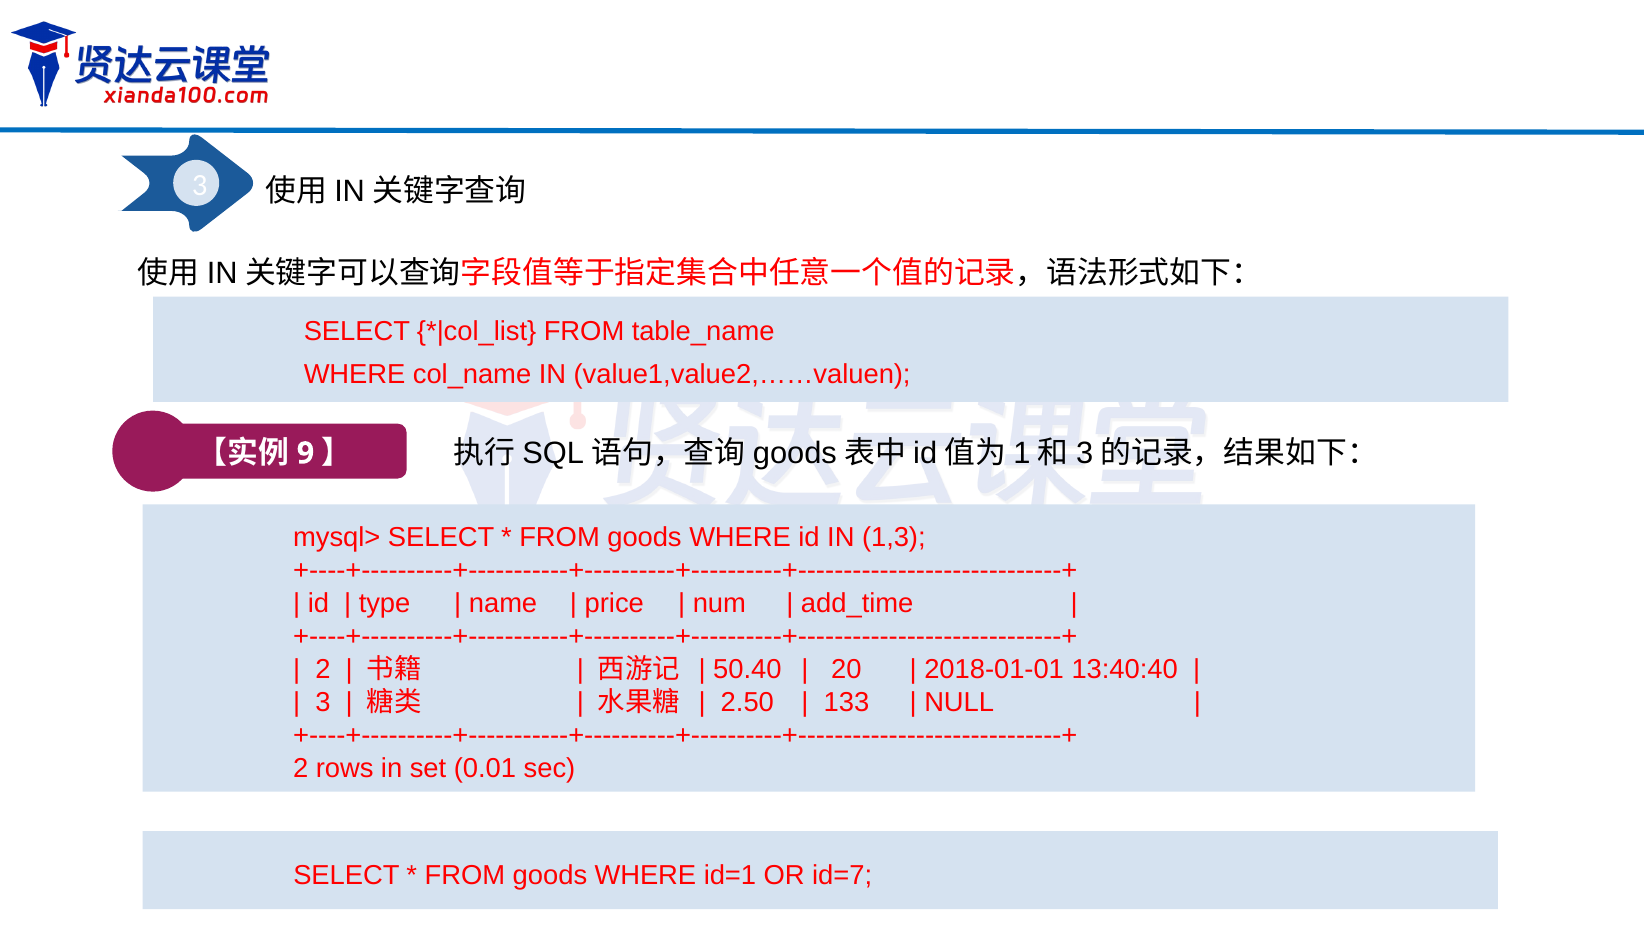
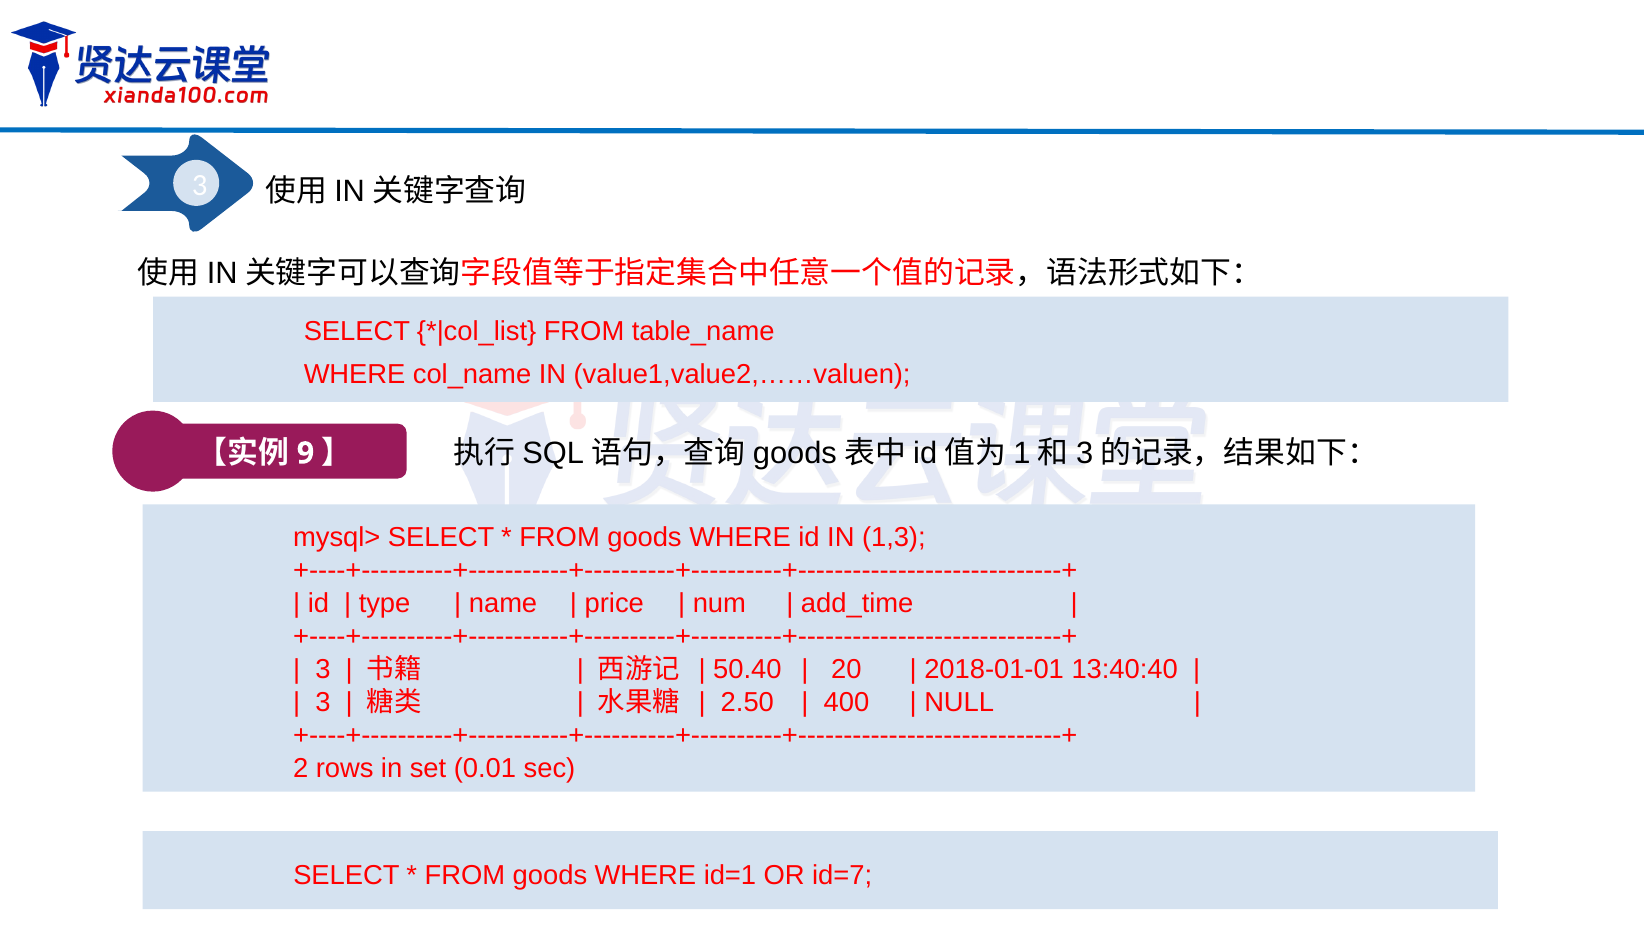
2 at (323, 669): 2 -> 3
133: 133 -> 400
